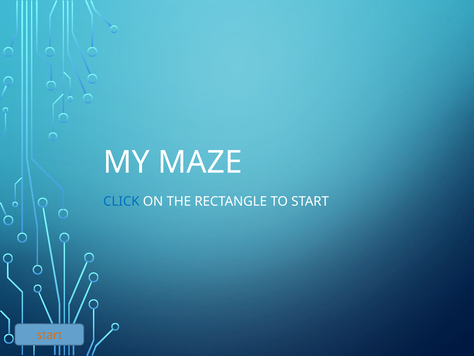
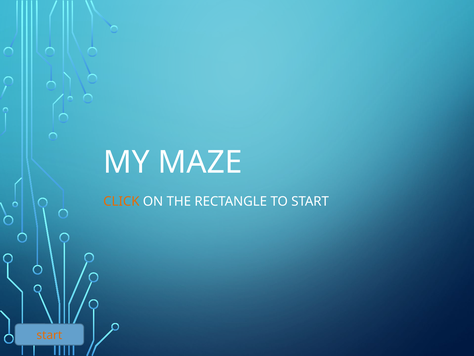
CLICK colour: blue -> orange
